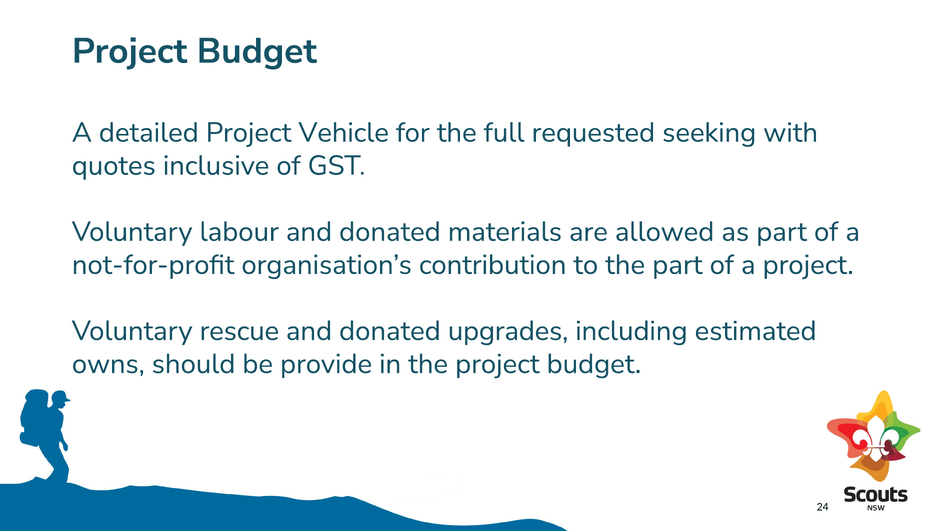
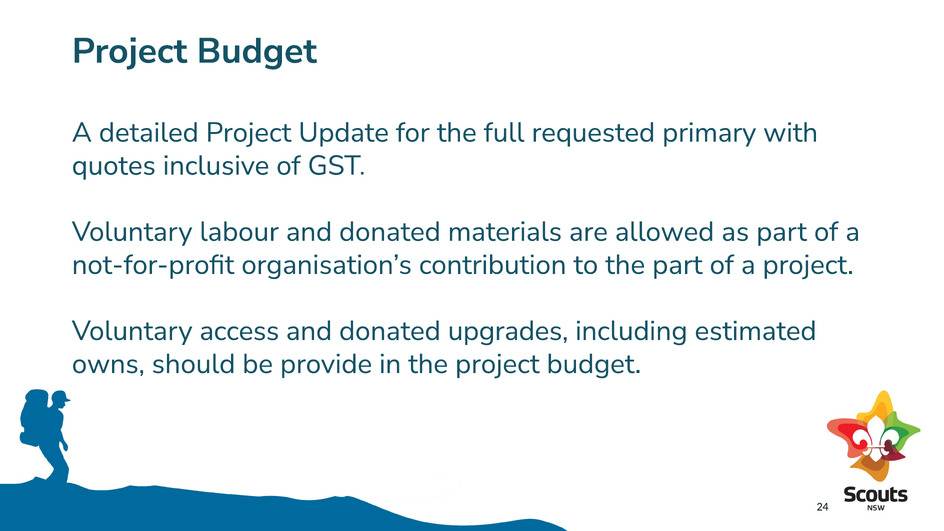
Vehicle: Vehicle -> Update
seeking: seeking -> primary
rescue: rescue -> access
